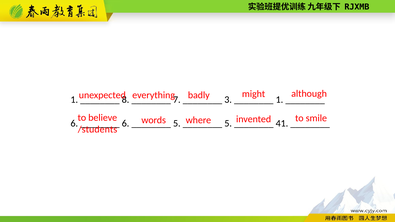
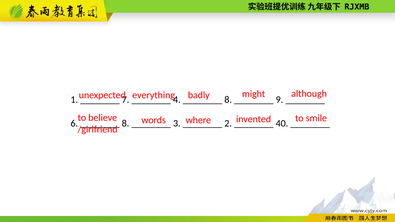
8: 8 -> 7
7: 7 -> 4
3 at (228, 100): 3 -> 8
1 at (279, 100): 1 -> 9
6 at (126, 123): 6 -> 8
5 at (177, 123): 5 -> 3
5 at (228, 123): 5 -> 2
41: 41 -> 40
/students: /students -> /girlfriend
